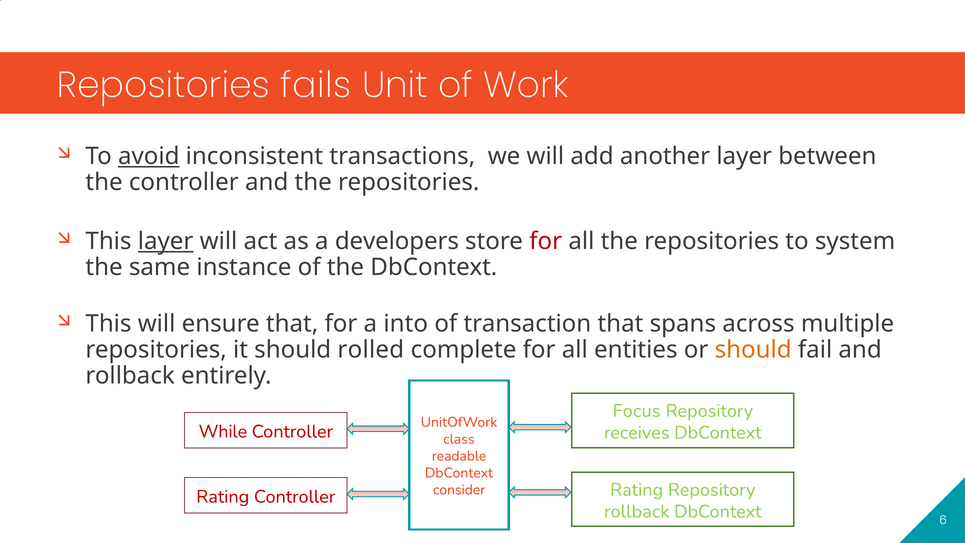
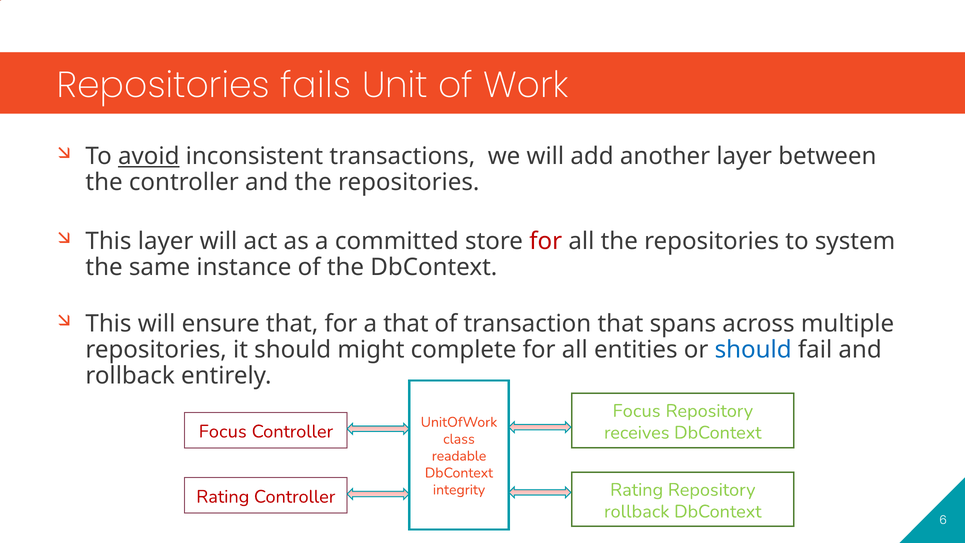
layer at (166, 241) underline: present -> none
developers: developers -> committed
a into: into -> that
rolled: rolled -> might
should at (753, 350) colour: orange -> blue
While at (223, 431): While -> Focus
consider: consider -> integrity
